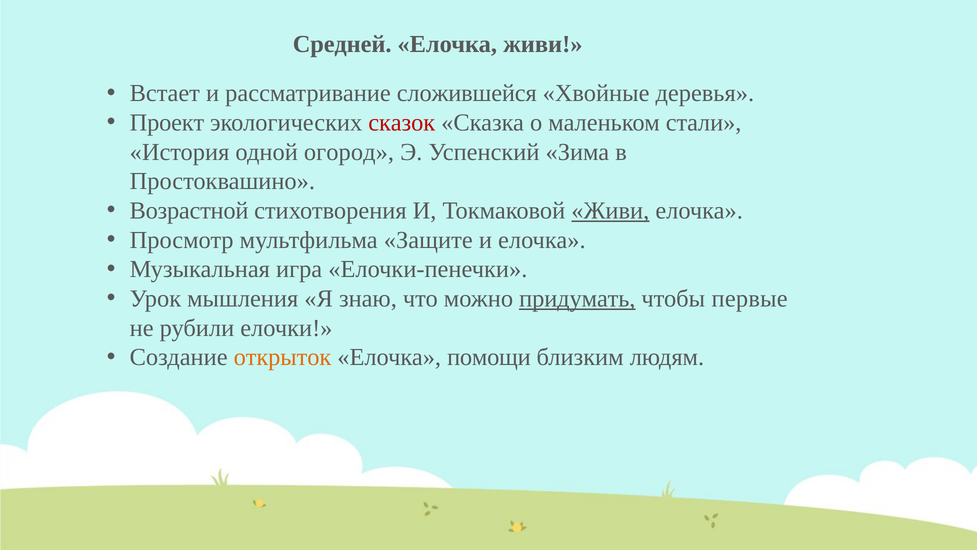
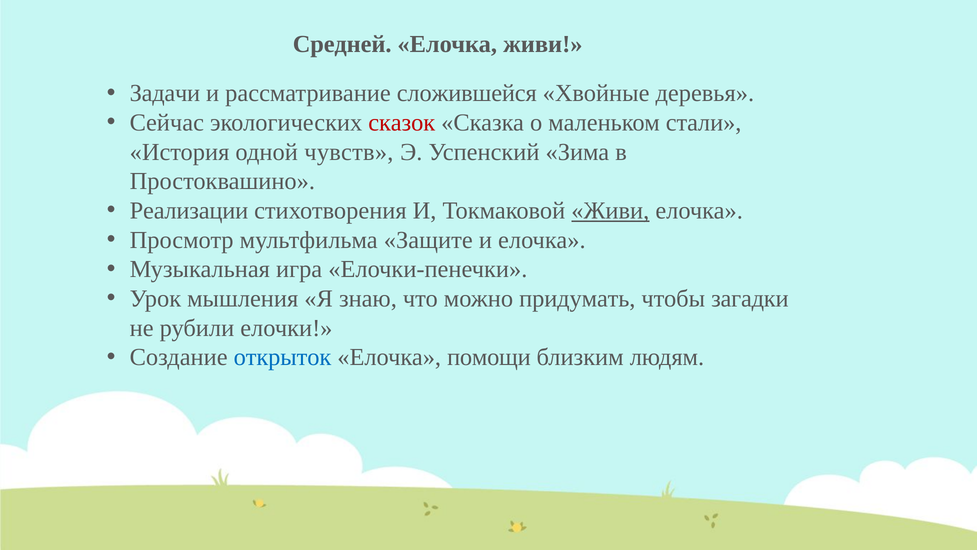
Встает: Встает -> Задачи
Проект: Проект -> Сейчас
огород: огород -> чувств
Возрастной: Возрастной -> Реализации
придумать underline: present -> none
первые: первые -> загадки
открыток colour: orange -> blue
